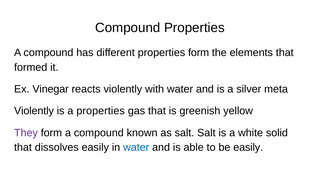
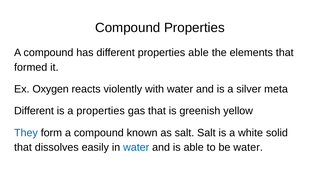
properties form: form -> able
Vinegar: Vinegar -> Oxygen
Violently at (34, 111): Violently -> Different
They colour: purple -> blue
be easily: easily -> water
